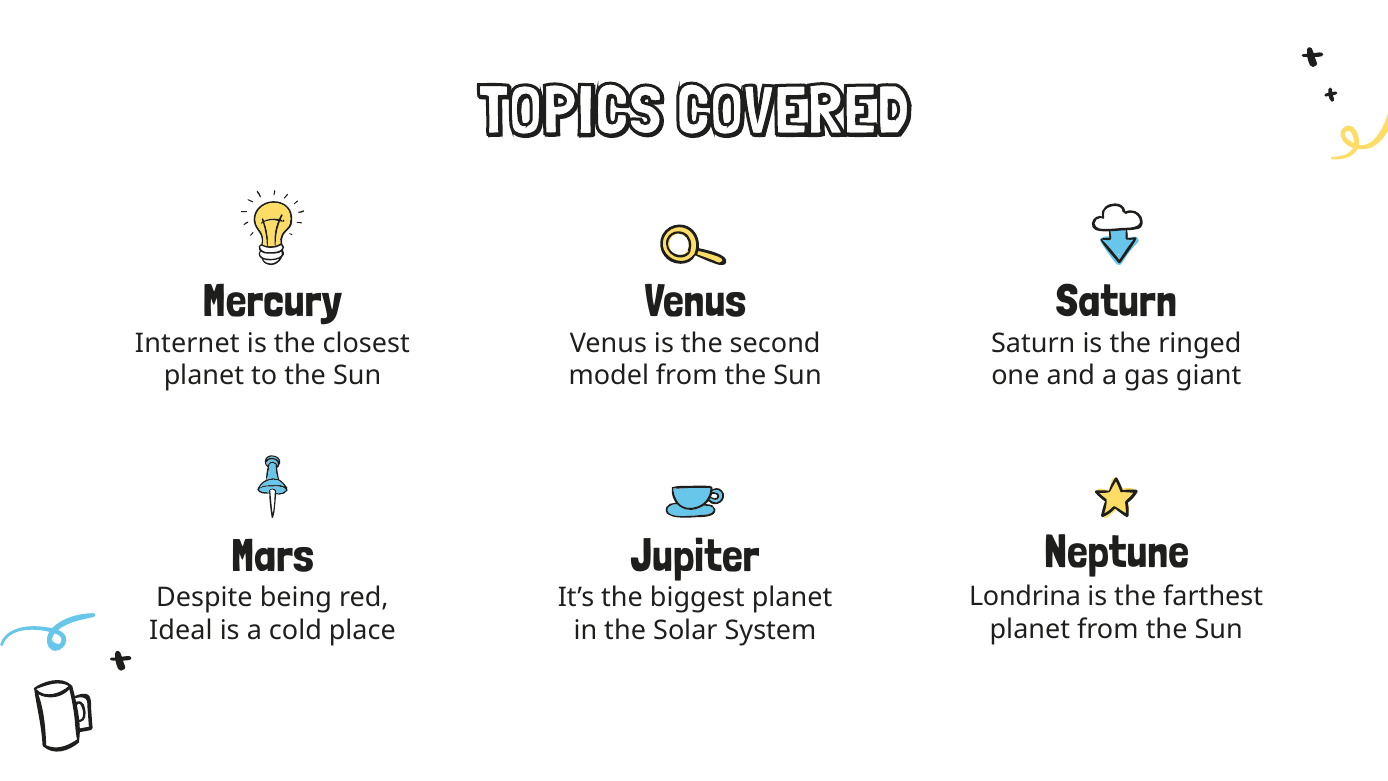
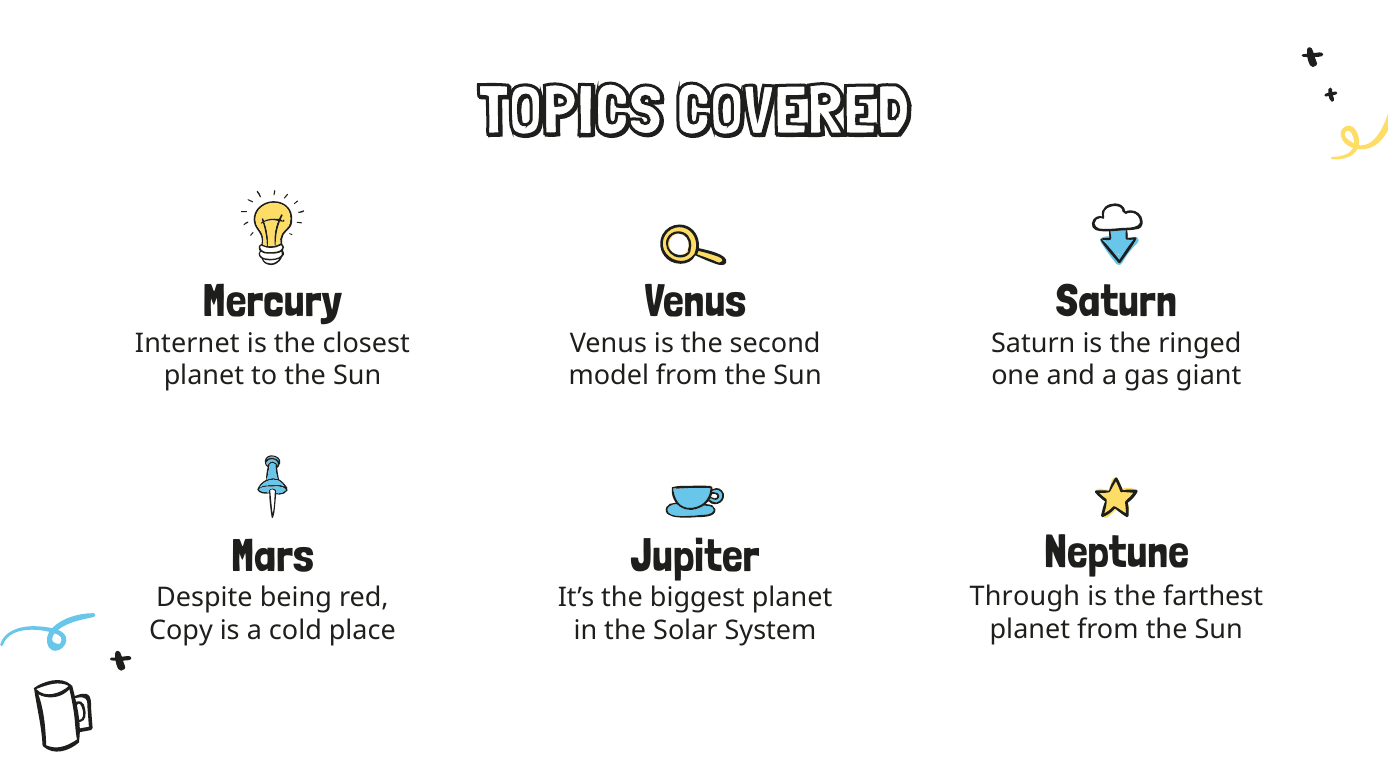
Londrina: Londrina -> Through
Ideal: Ideal -> Copy
